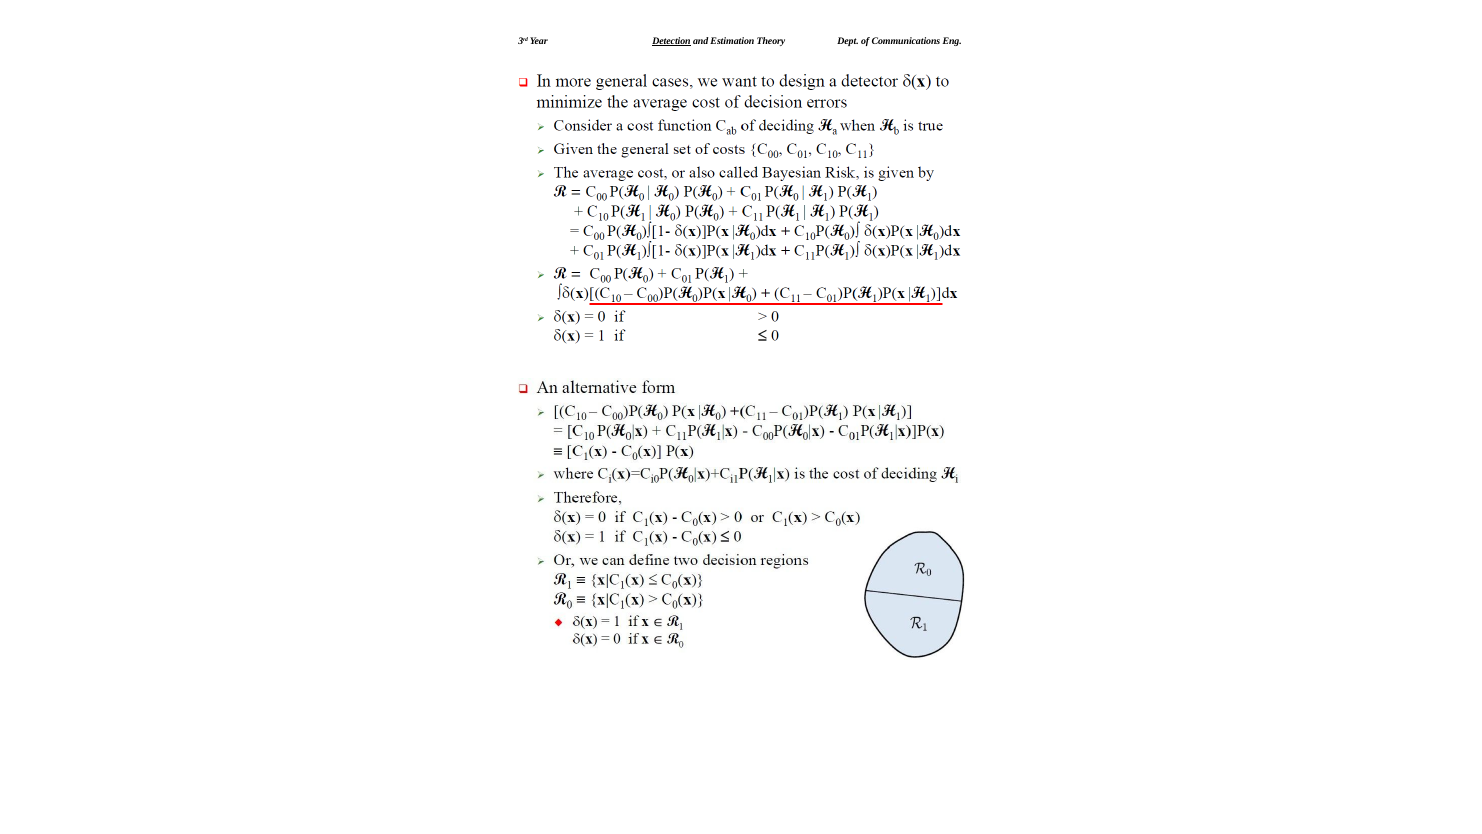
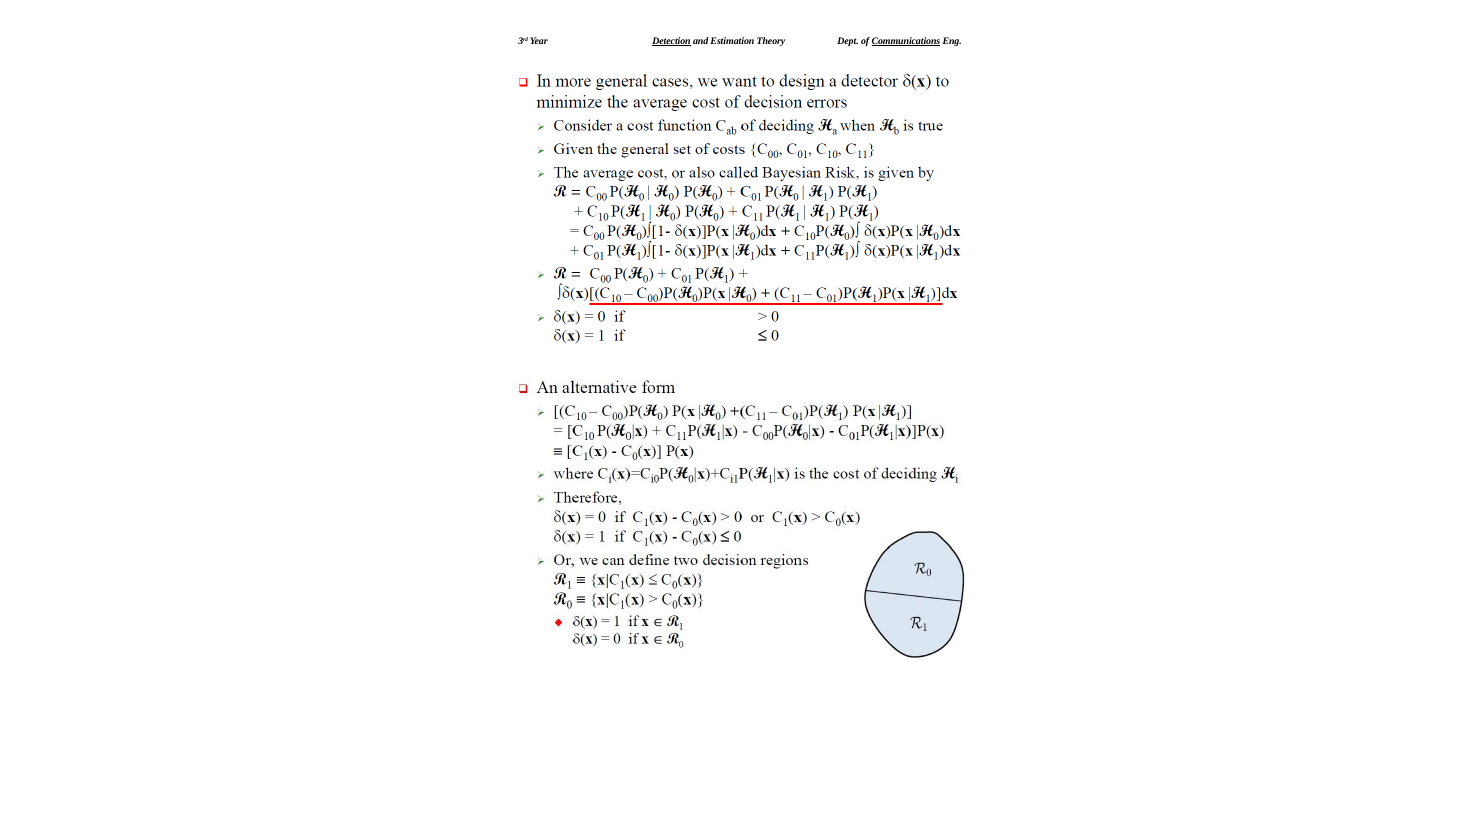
Communications underline: none -> present
